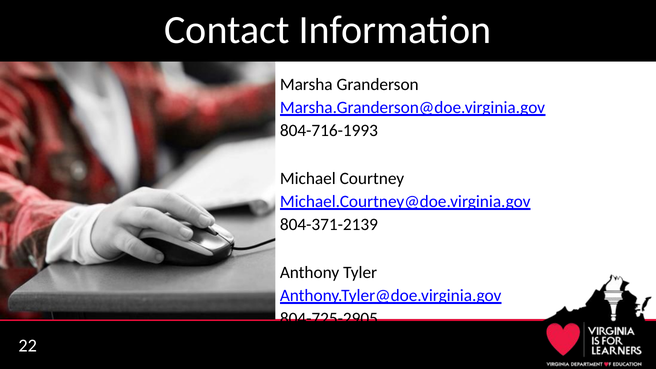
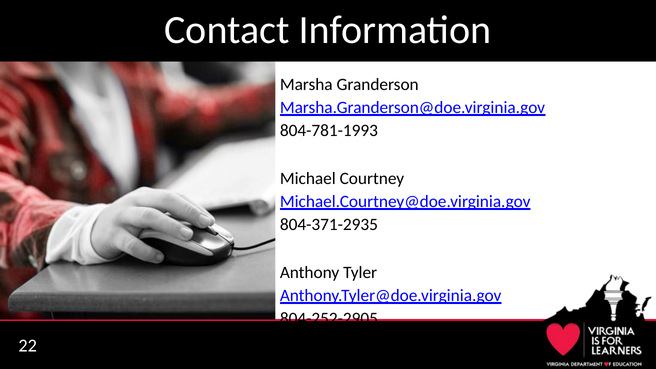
804-716-1993: 804-716-1993 -> 804-781-1993
804-371-2139: 804-371-2139 -> 804-371-2935
804-725-2905: 804-725-2905 -> 804-252-2905
